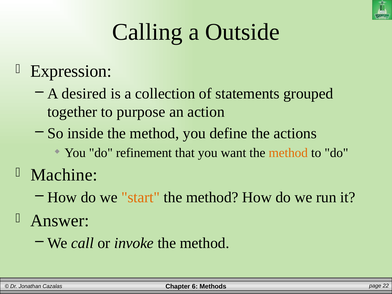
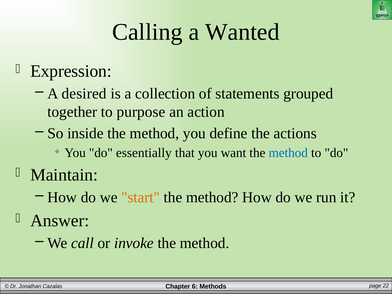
Outside: Outside -> Wanted
refinement: refinement -> essentially
method at (288, 153) colour: orange -> blue
Machine: Machine -> Maintain
